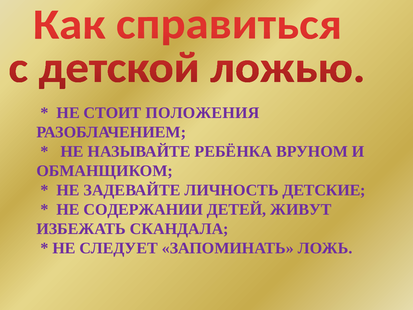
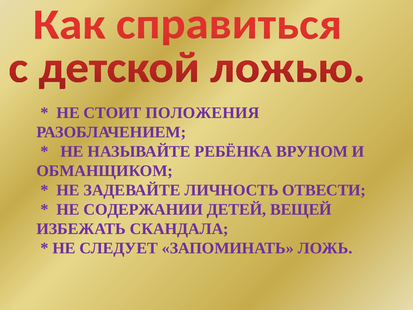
ДЕТСКИЕ: ДЕТСКИЕ -> ОТВЕСТИ
ЖИВУТ: ЖИВУТ -> ВЕЩЕЙ
